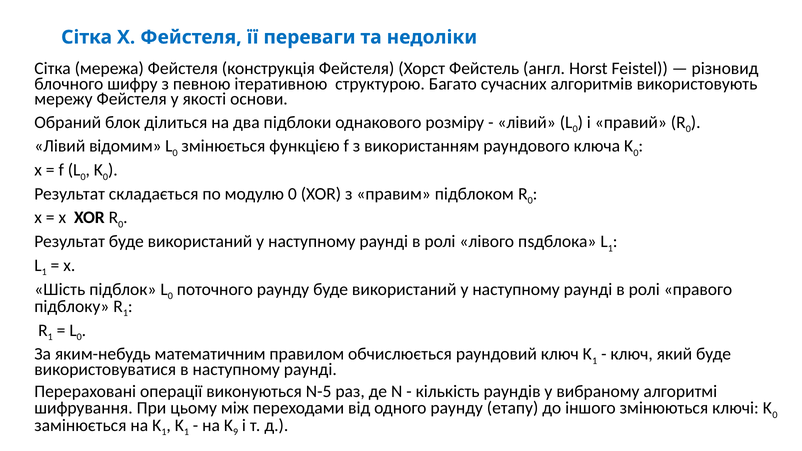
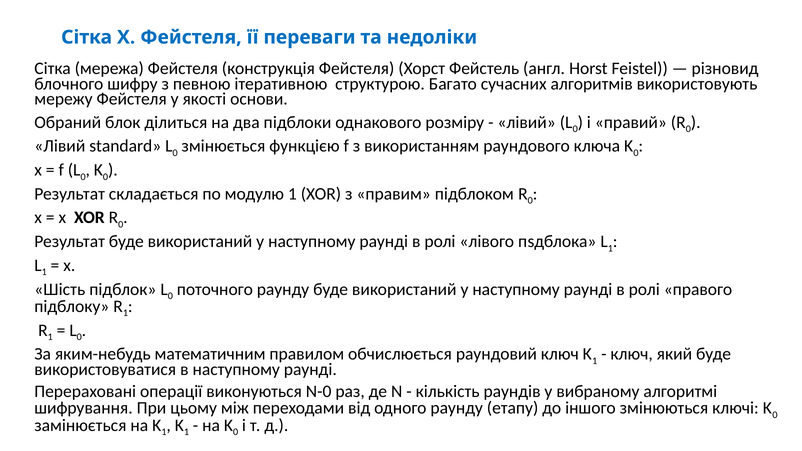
відомим: відомим -> standard
модулю 0: 0 -> 1
N-5: N-5 -> N-0
9 at (236, 432): 9 -> 0
